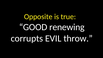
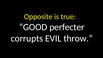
renewing: renewing -> perfecter
